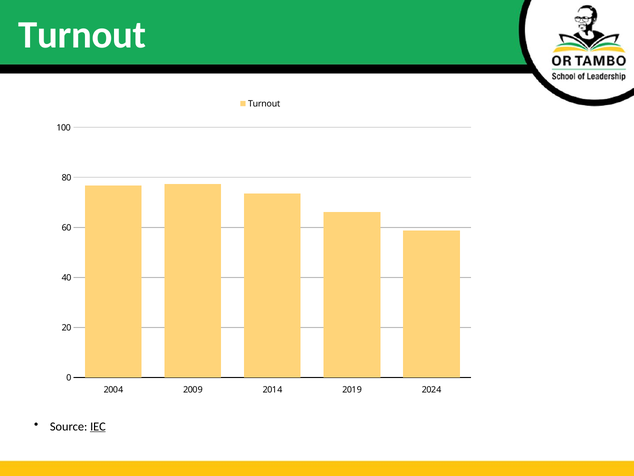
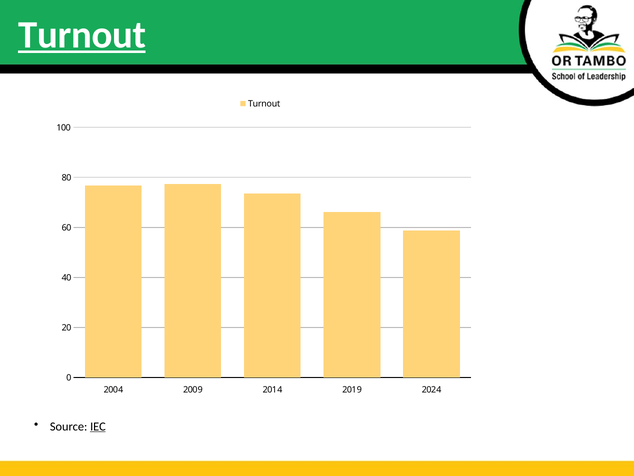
Turnout at (82, 35) underline: none -> present
